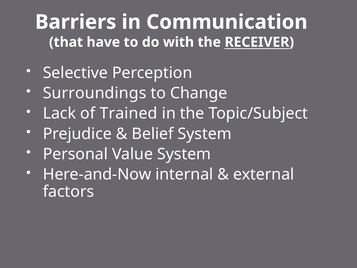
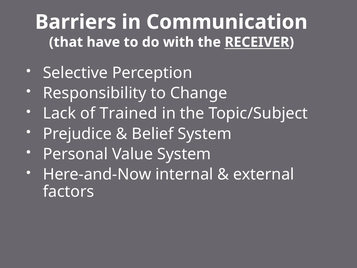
Surroundings: Surroundings -> Responsibility
